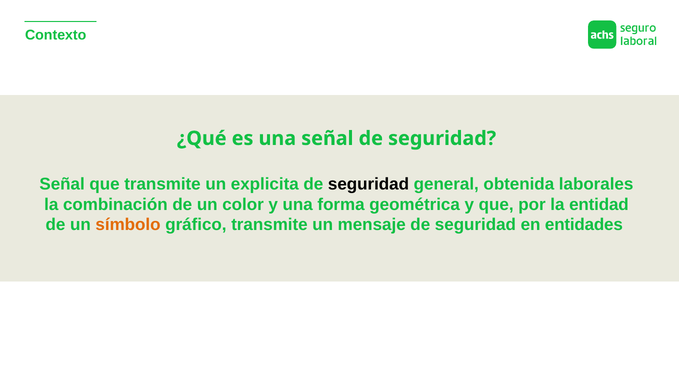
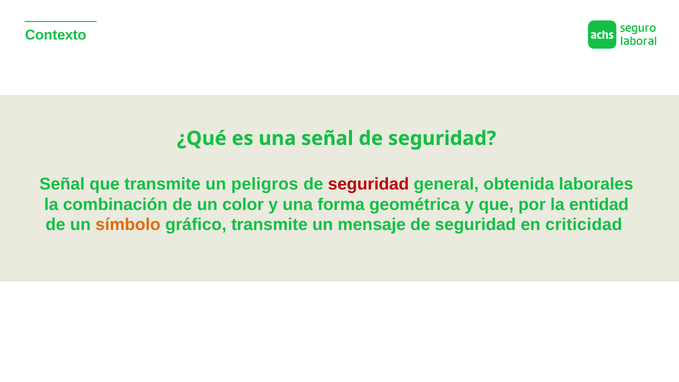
explicita: explicita -> peligros
seguridad at (369, 184) colour: black -> red
entidades: entidades -> criticidad
